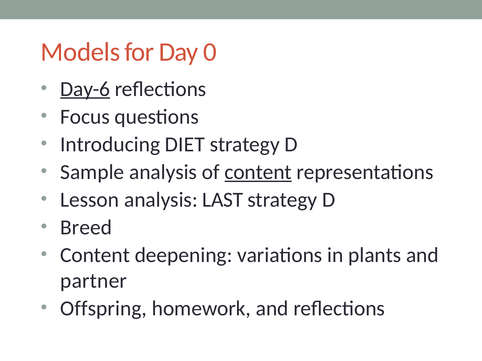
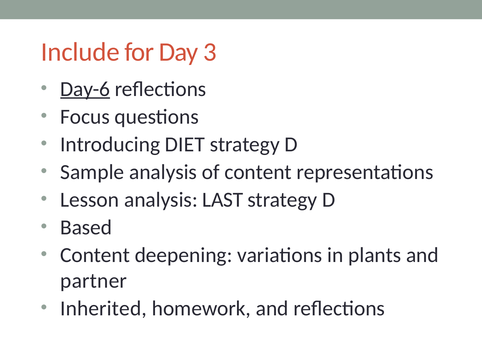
Models: Models -> Include
0: 0 -> 3
content at (258, 172) underline: present -> none
Breed: Breed -> Based
Offspring: Offspring -> Inherited
